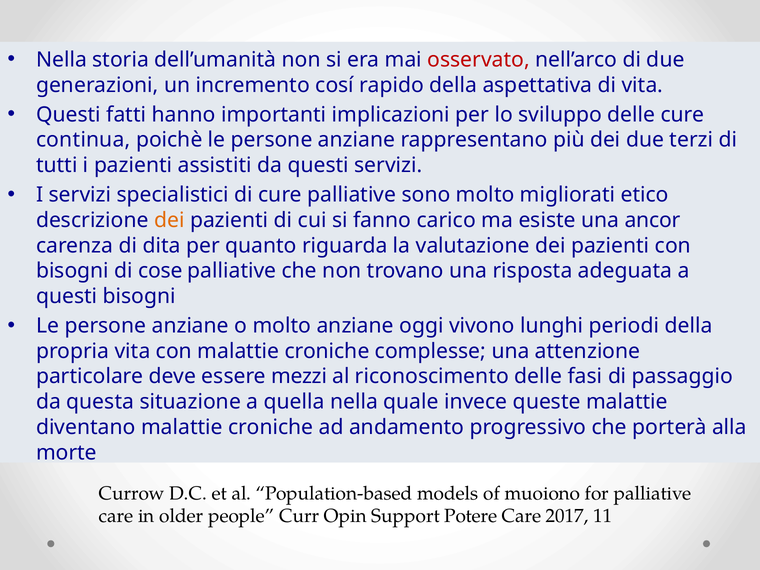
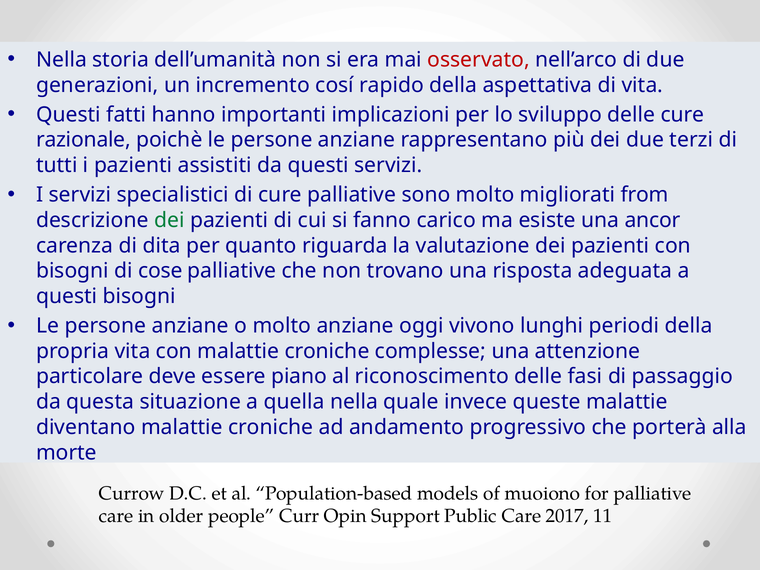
continua: continua -> razionale
etico: etico -> from
dei at (169, 220) colour: orange -> green
mezzi: mezzi -> piano
Potere: Potere -> Public
